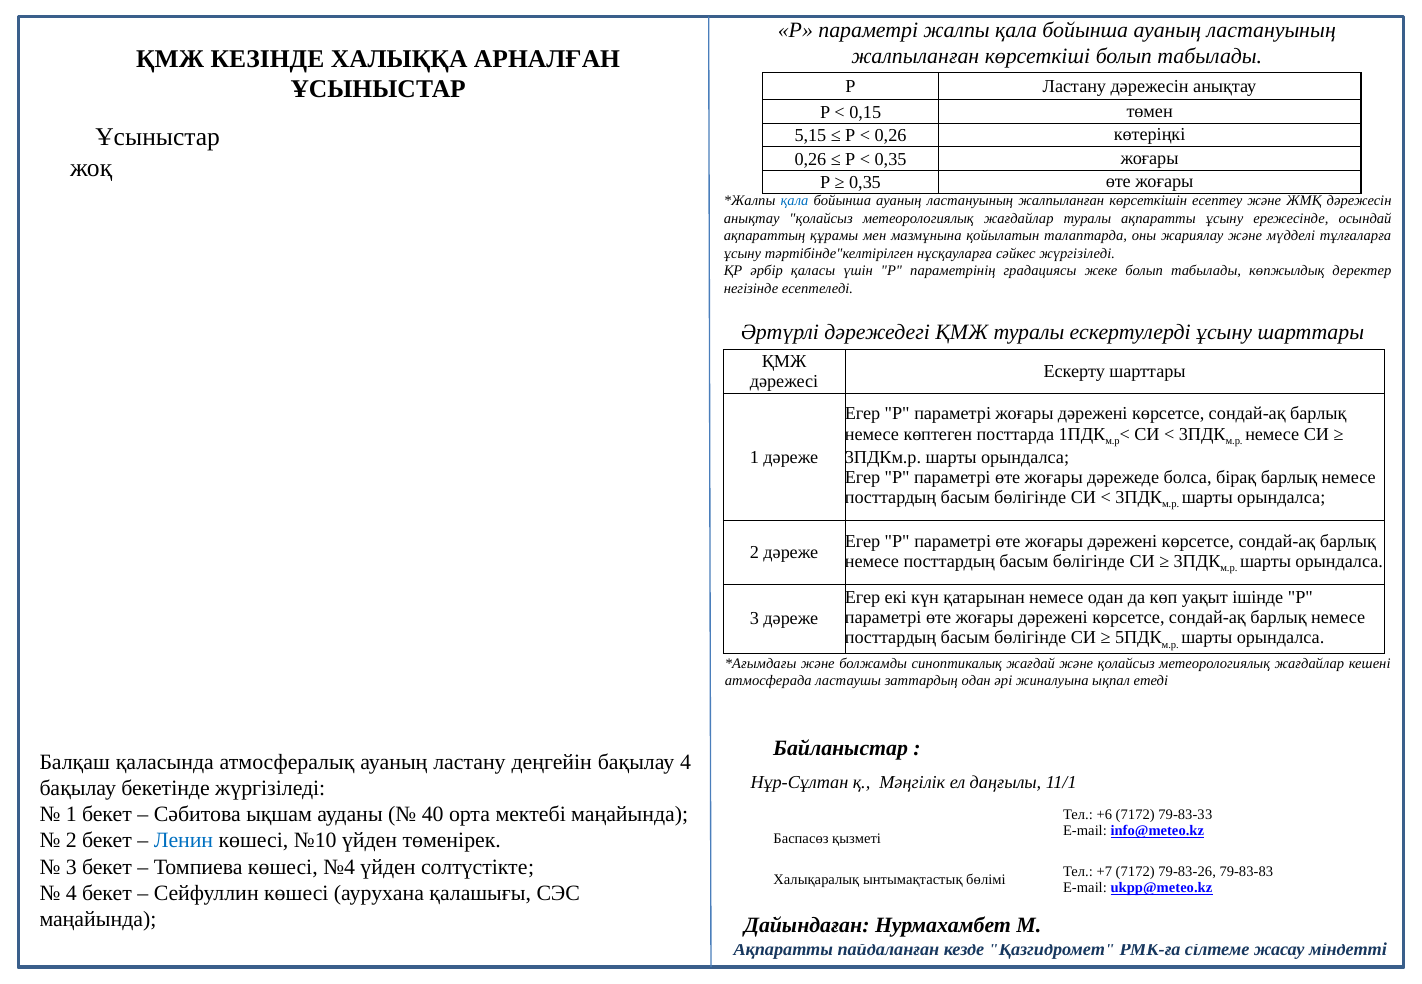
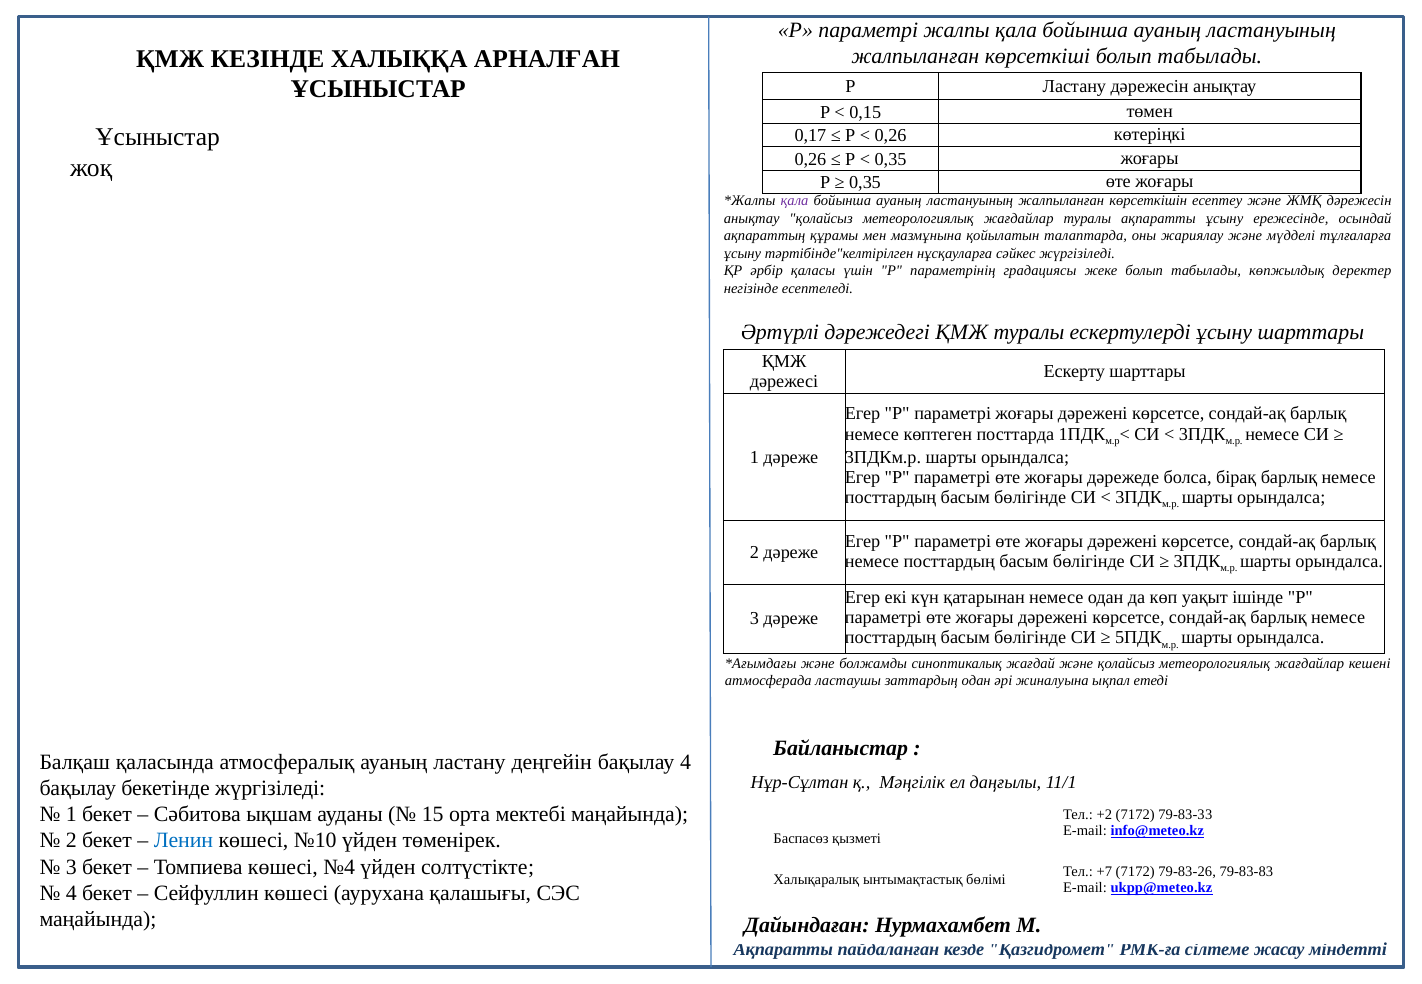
5,15: 5,15 -> 0,17
қала at (795, 201) colour: blue -> purple
40: 40 -> 15
+6: +6 -> +2
